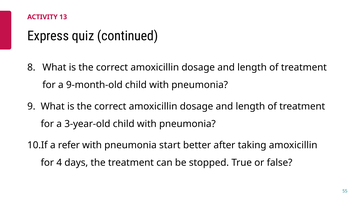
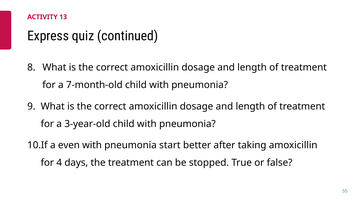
9-month-old: 9-month-old -> 7-month-old
refer: refer -> even
